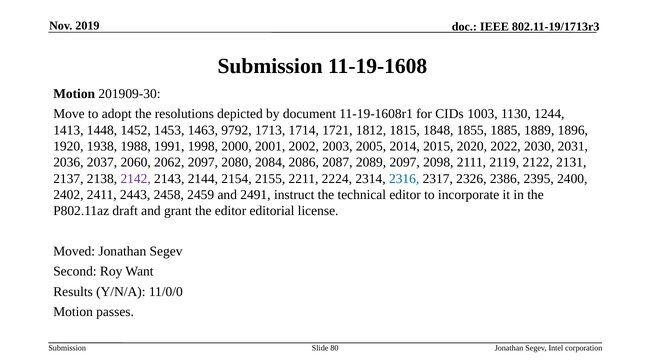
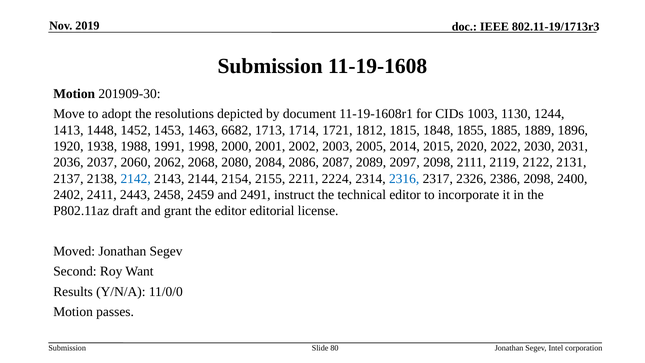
9792: 9792 -> 6682
2062 2097: 2097 -> 2068
2142 colour: purple -> blue
2386 2395: 2395 -> 2098
